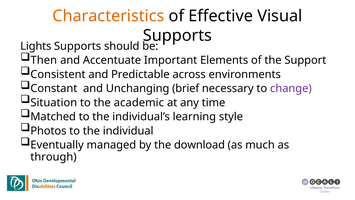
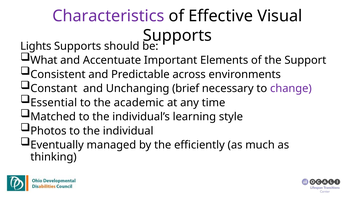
Characteristics colour: orange -> purple
Then: Then -> What
Situation: Situation -> Essential
download: download -> efficiently
through: through -> thinking
